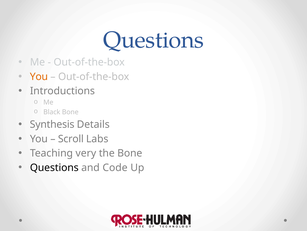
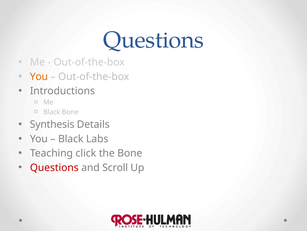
Scroll at (71, 138): Scroll -> Black
very: very -> click
Questions at (54, 167) colour: black -> red
Code: Code -> Scroll
